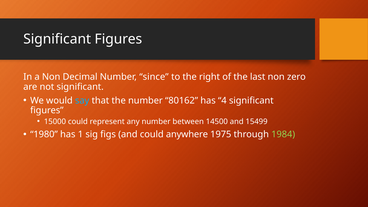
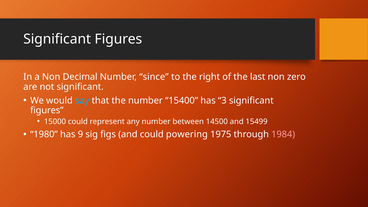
80162: 80162 -> 15400
4: 4 -> 3
1: 1 -> 9
anywhere: anywhere -> powering
1984 colour: light green -> pink
